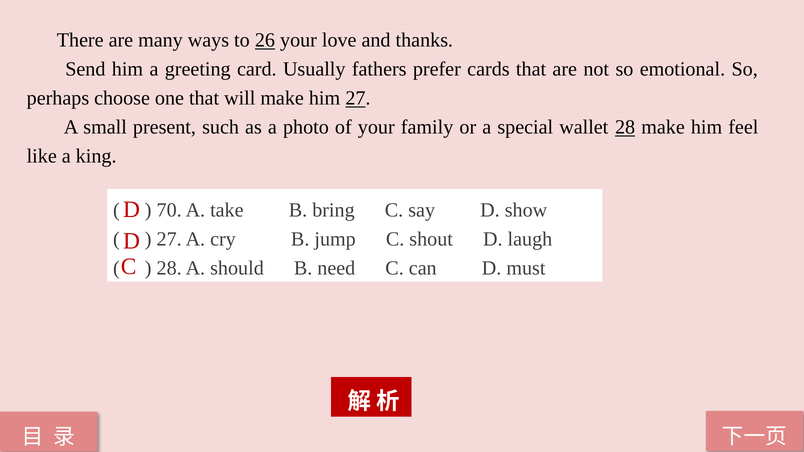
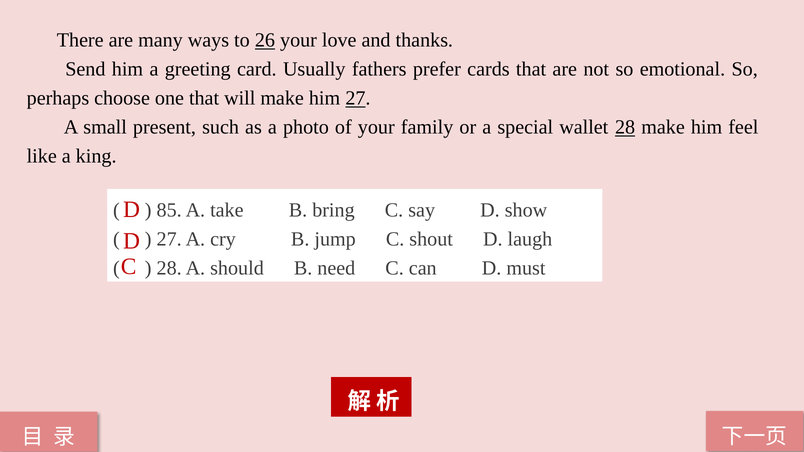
70: 70 -> 85
